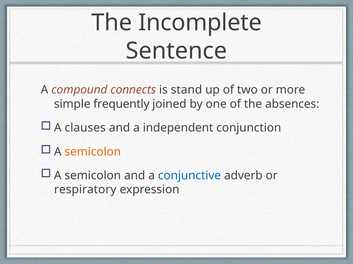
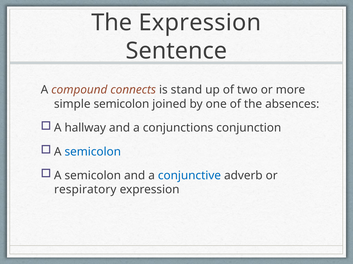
The Incomplete: Incomplete -> Expression
simple frequently: frequently -> semicolon
clauses: clauses -> hallway
independent: independent -> conjunctions
semicolon at (93, 152) colour: orange -> blue
